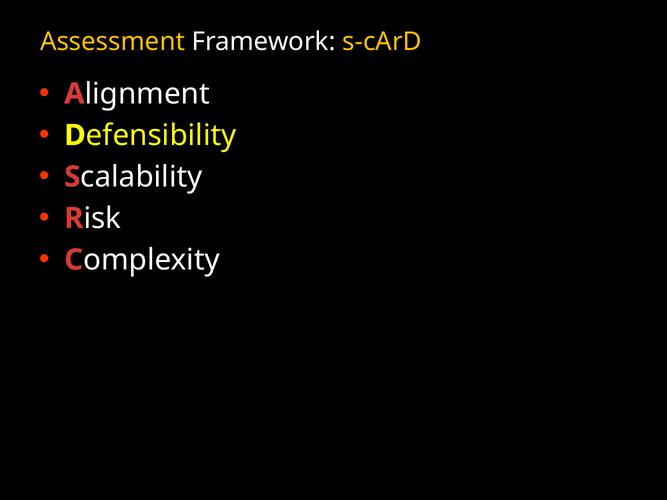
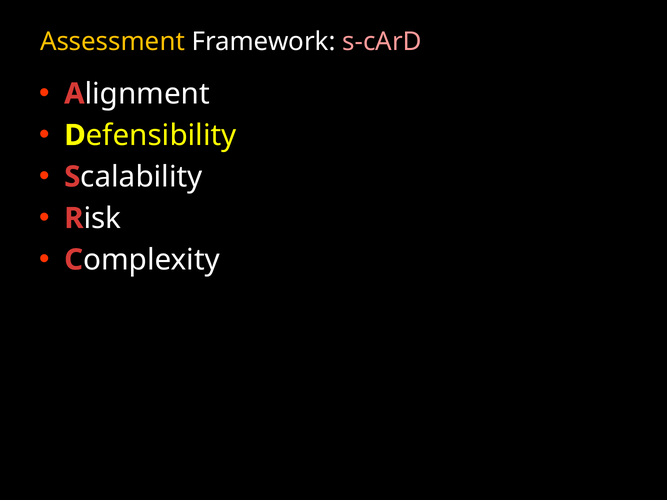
s-cArD colour: yellow -> pink
